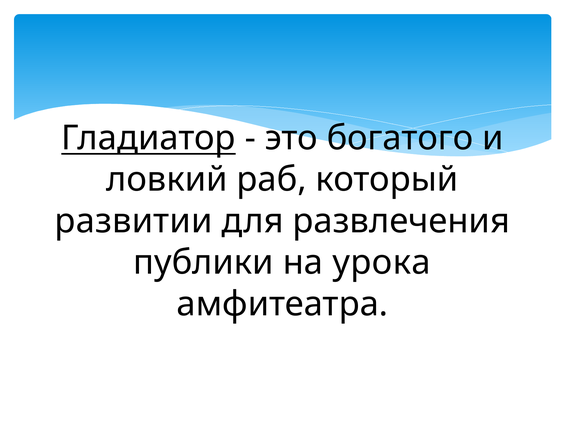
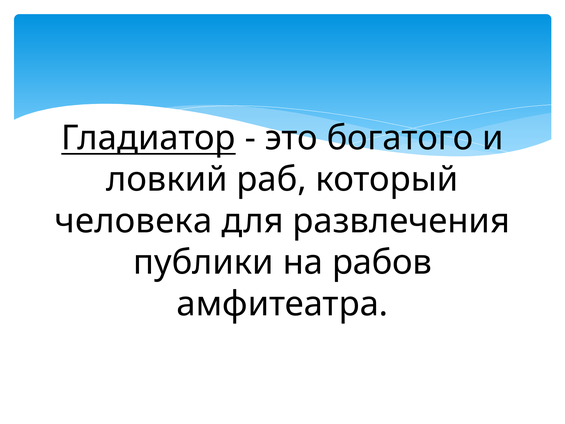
развитии: развитии -> человека
урока: урока -> рабов
